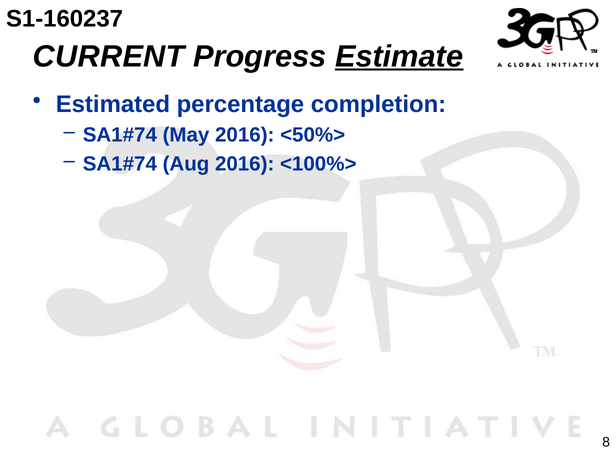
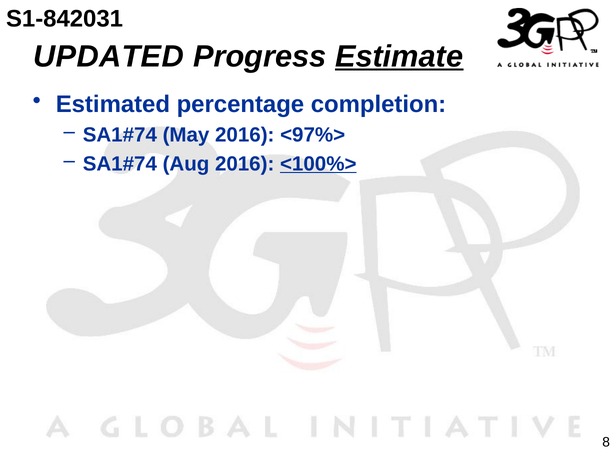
S1-160237: S1-160237 -> S1-842031
CURRENT: CURRENT -> UPDATED
<50%>: <50%> -> <97%>
<100%> underline: none -> present
